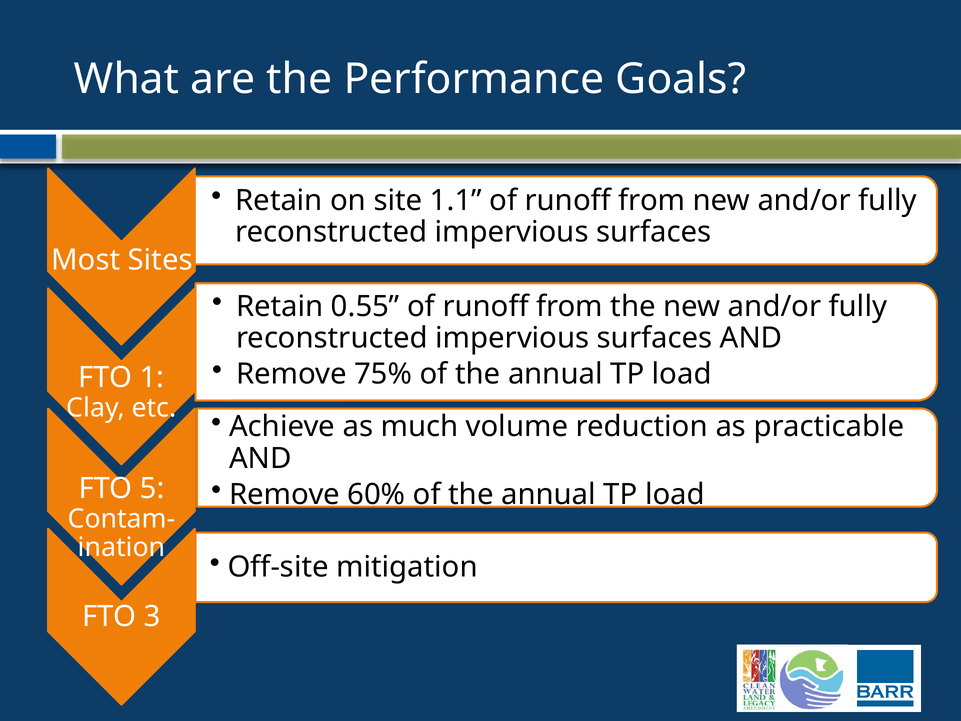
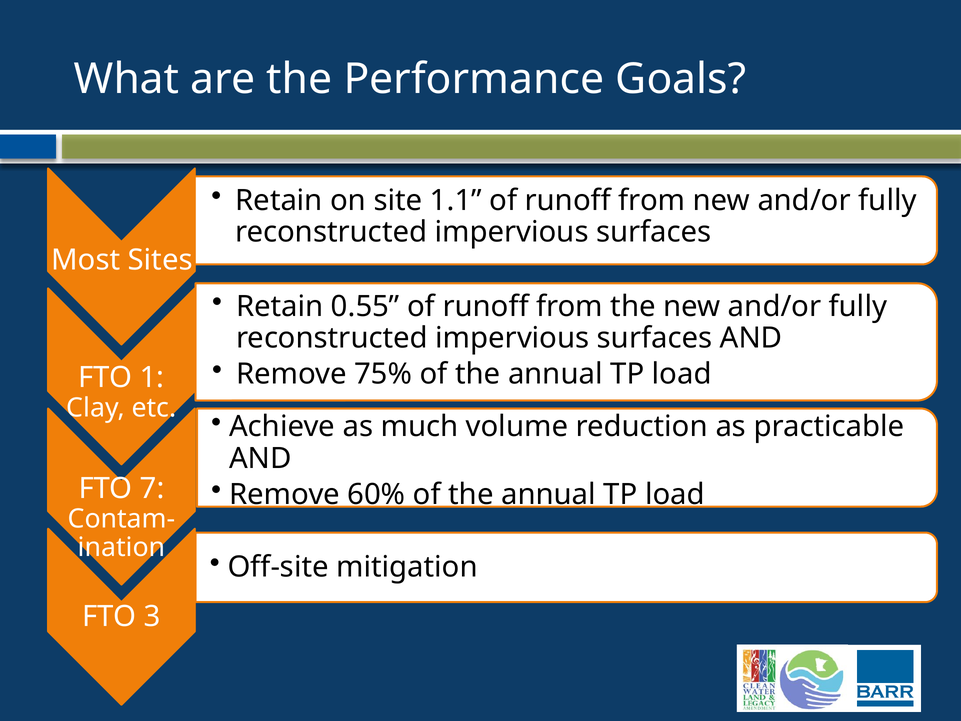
5: 5 -> 7
